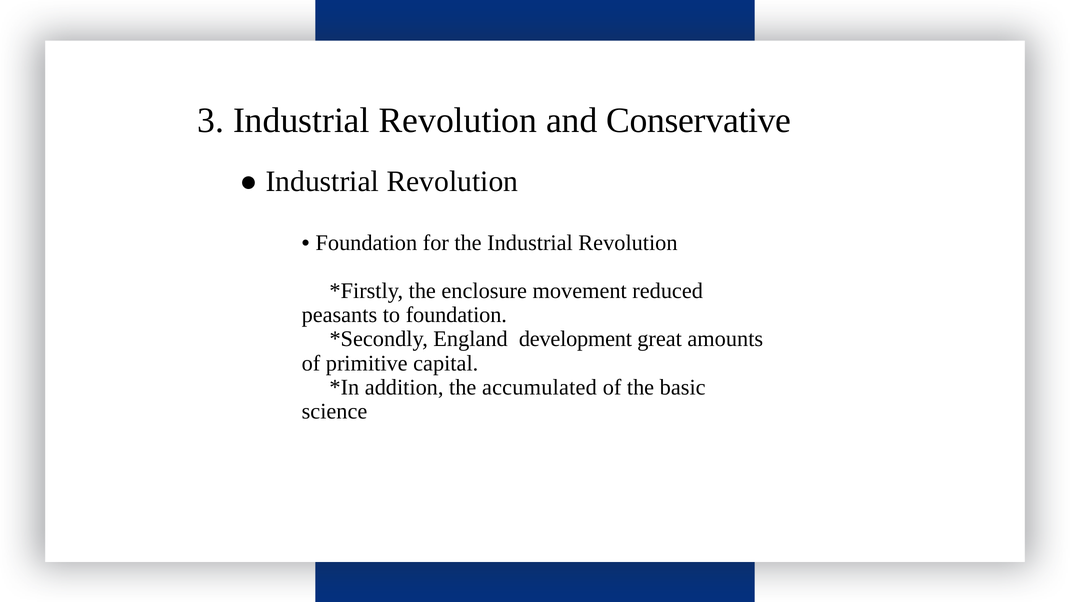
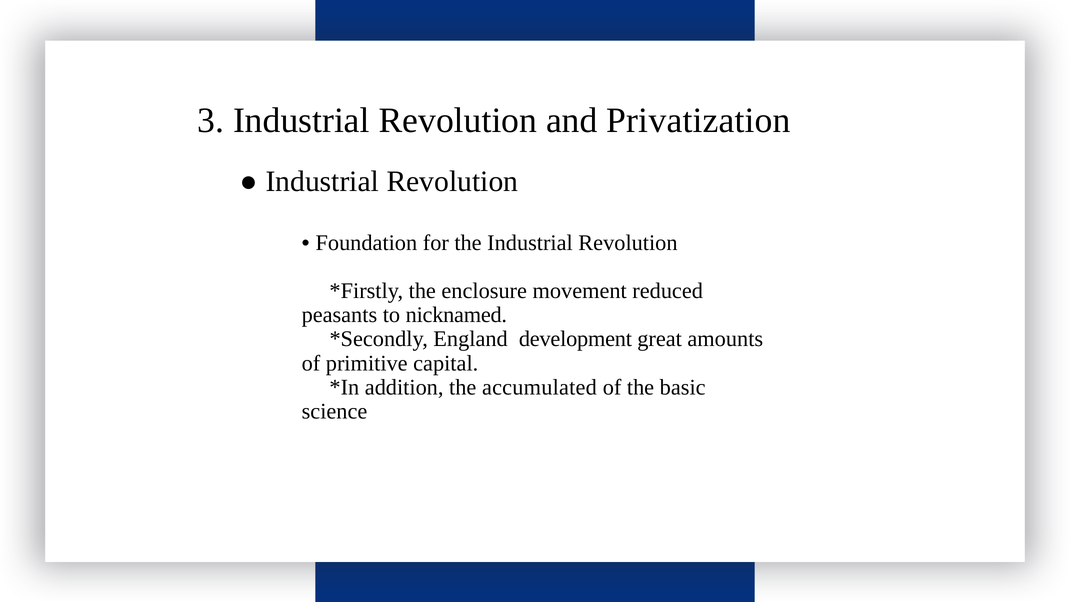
Conservative: Conservative -> Privatization
to foundation: foundation -> nicknamed
